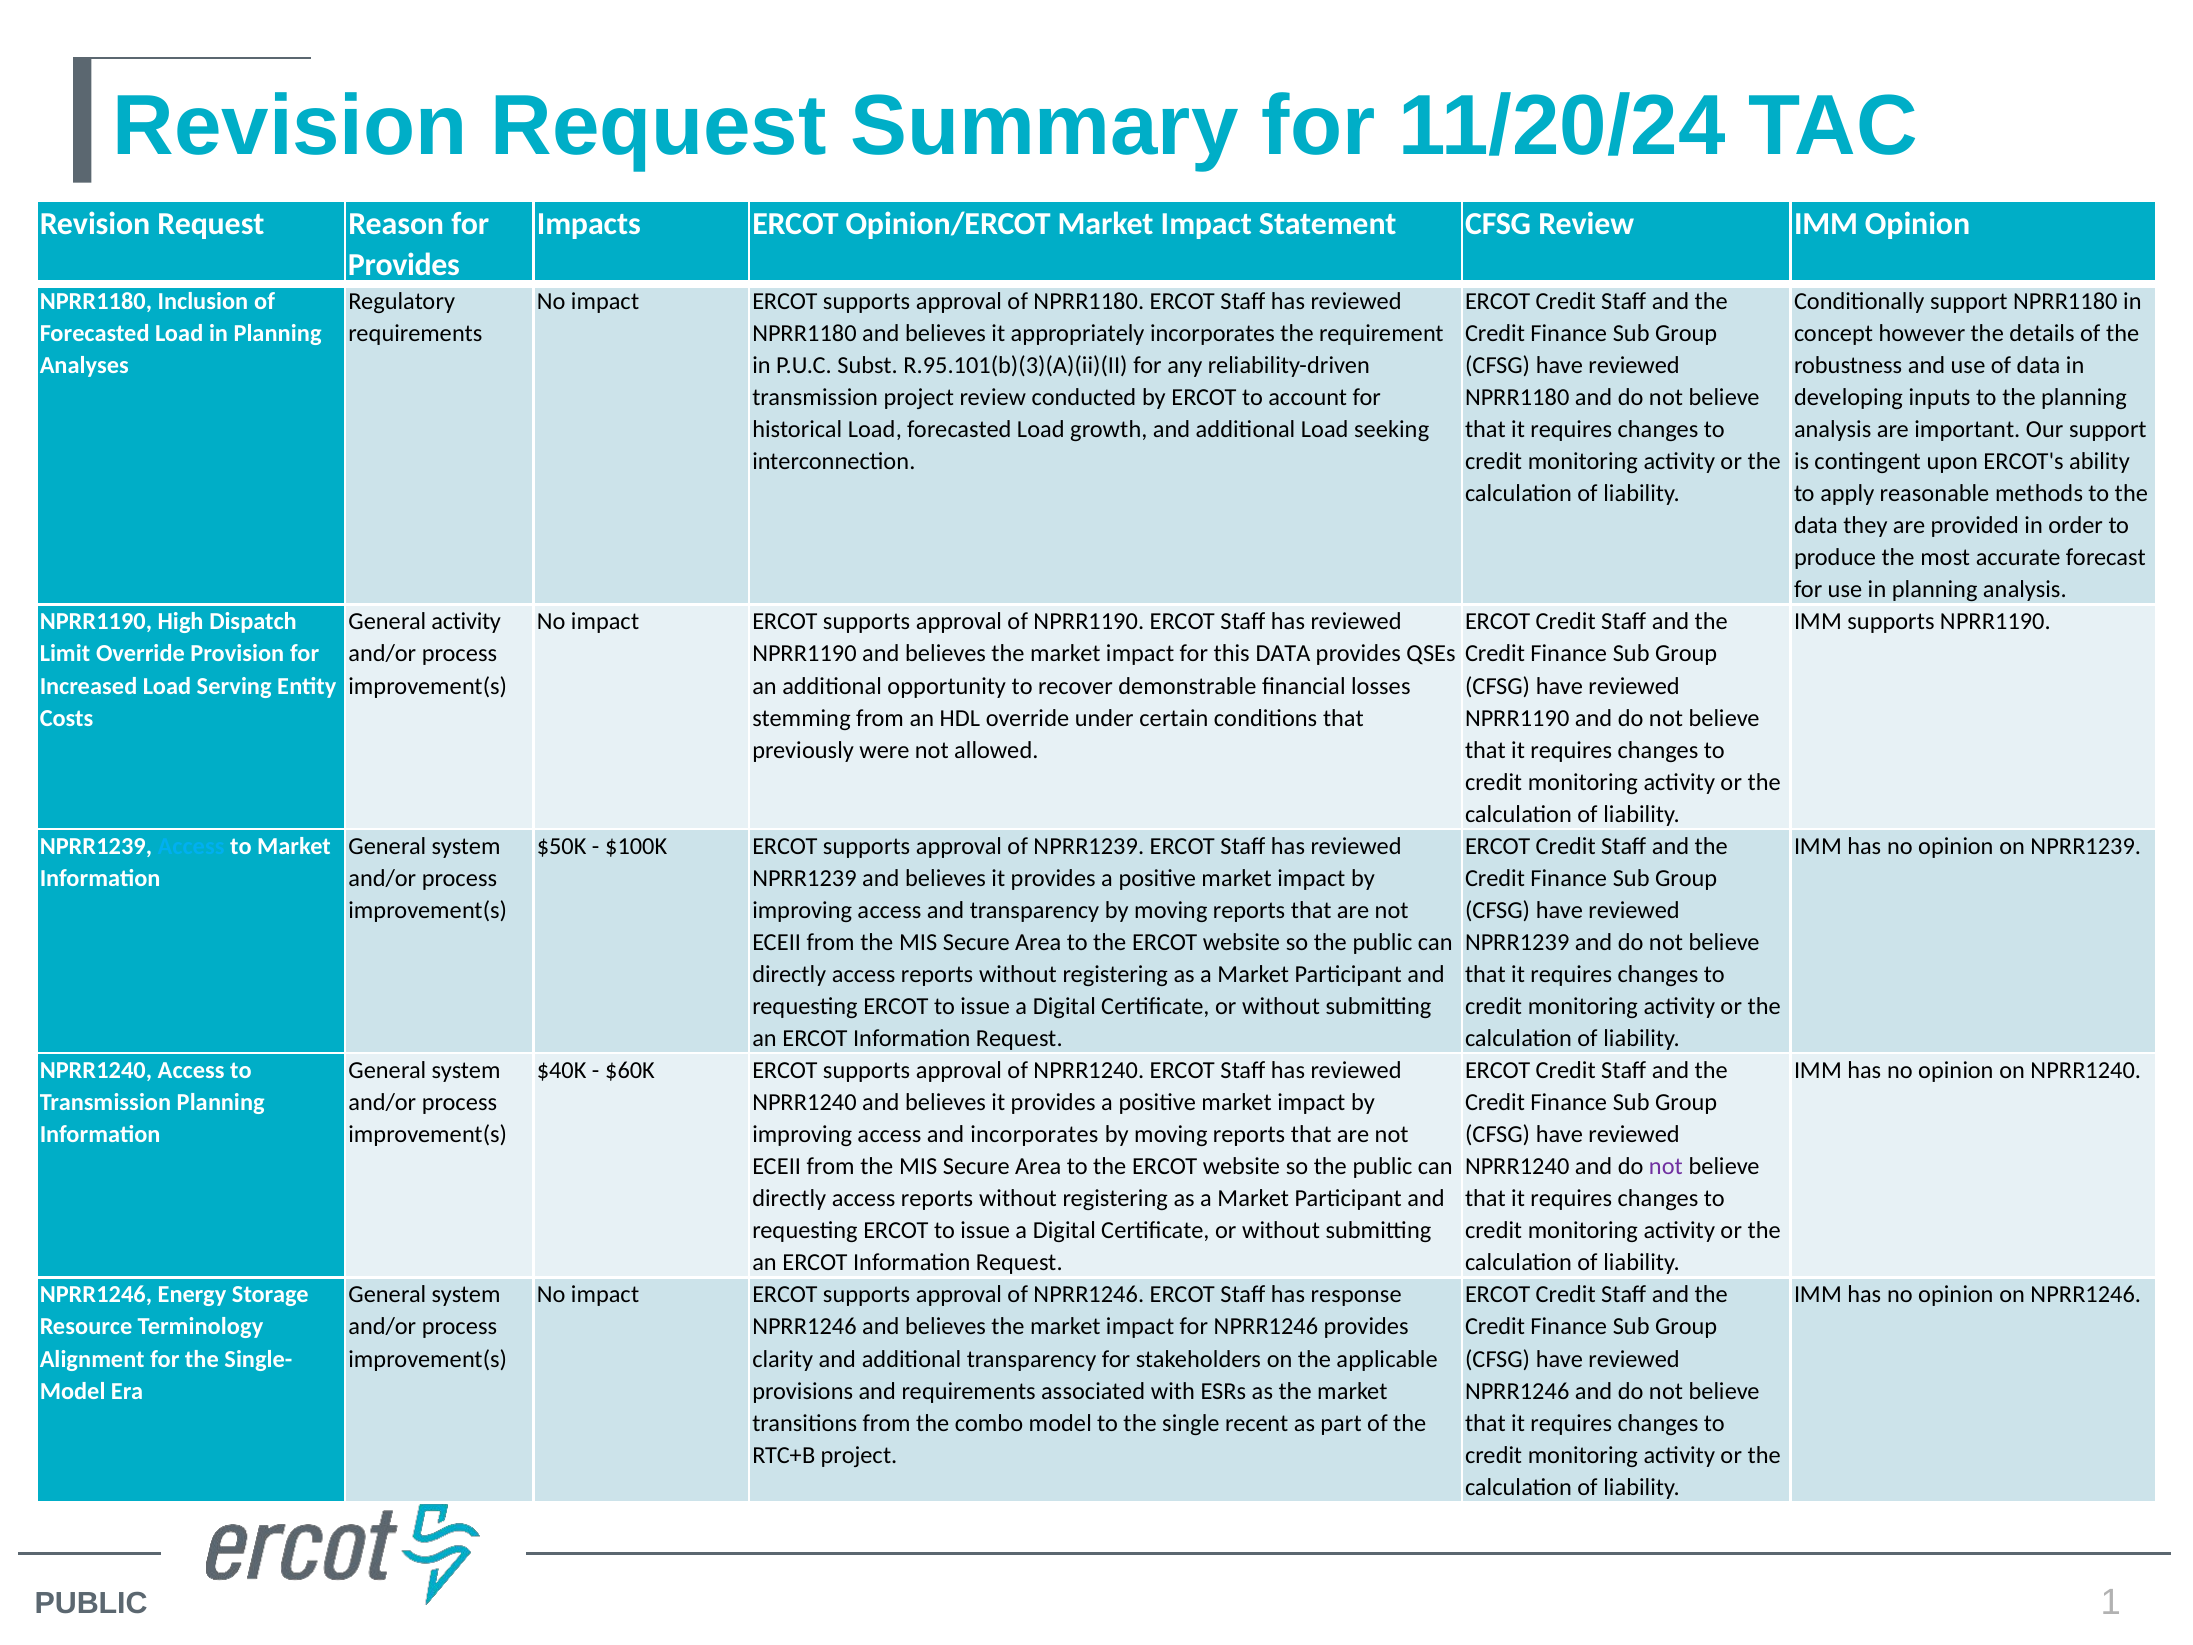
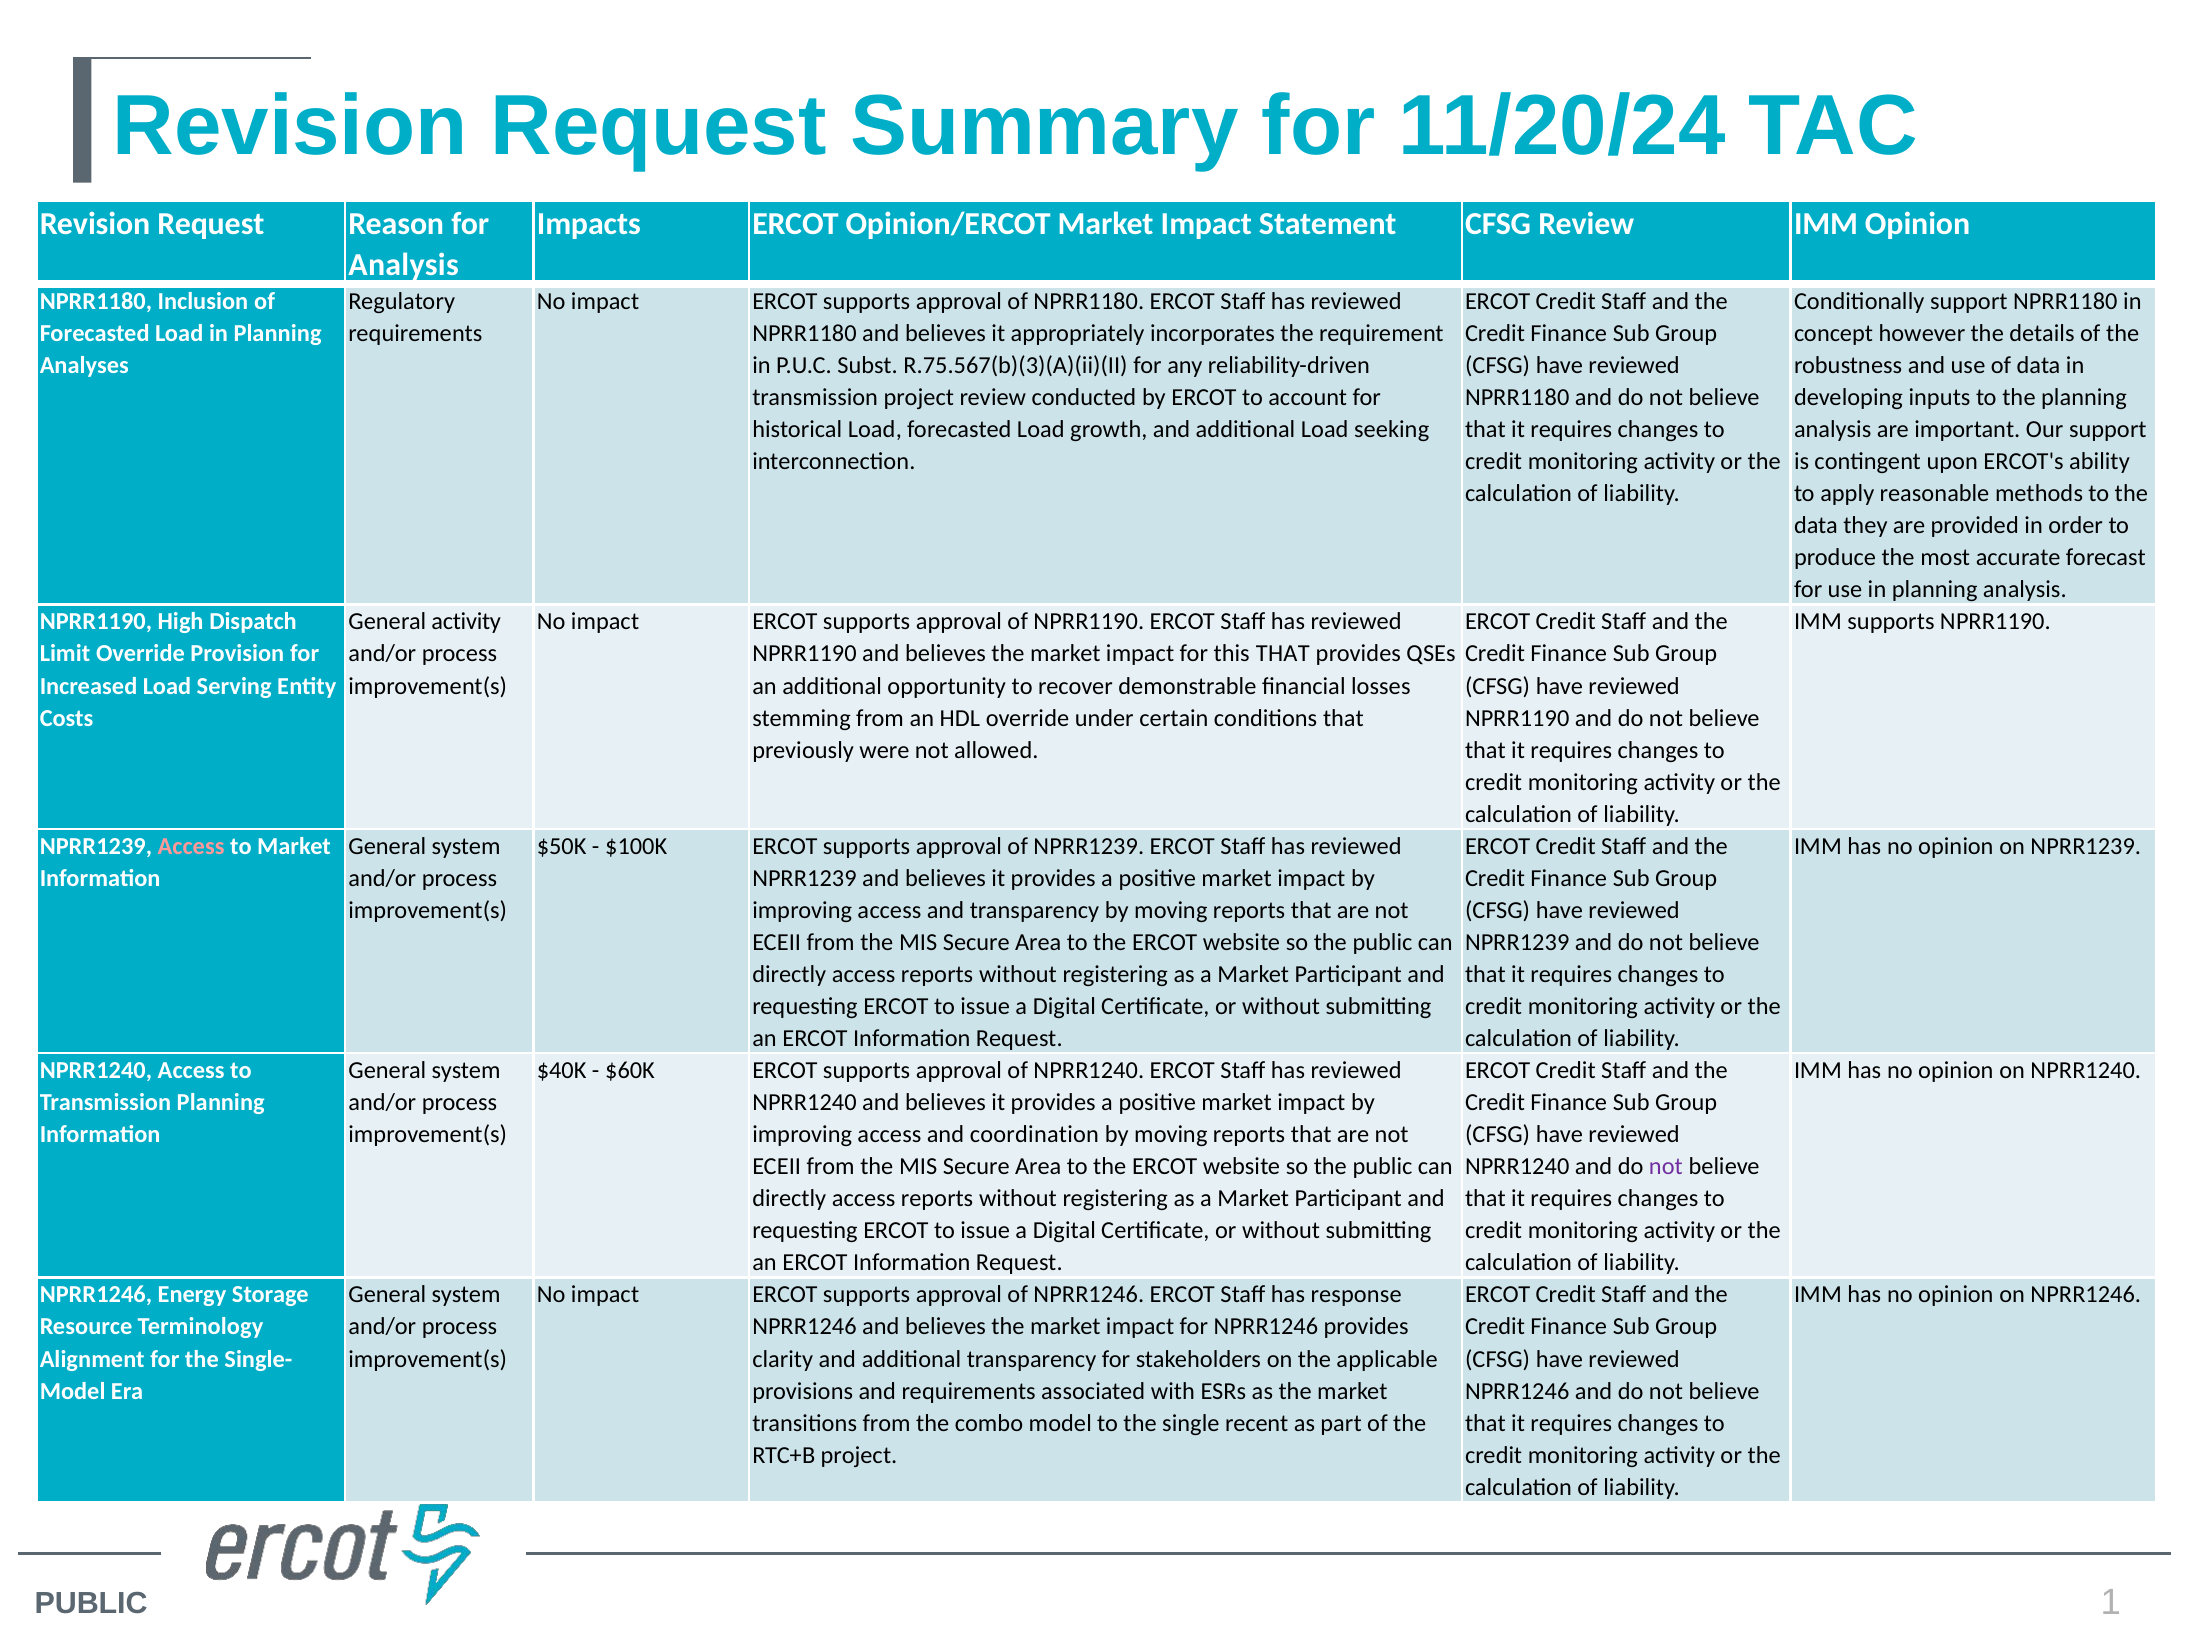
Provides at (404, 265): Provides -> Analysis
R.95.101(b)(3)(A)(ii)(II: R.95.101(b)(3)(A)(ii)(II -> R.75.567(b)(3)(A)(ii)(II
this DATA: DATA -> THAT
Access at (191, 846) colour: light blue -> pink
and incorporates: incorporates -> coordination
